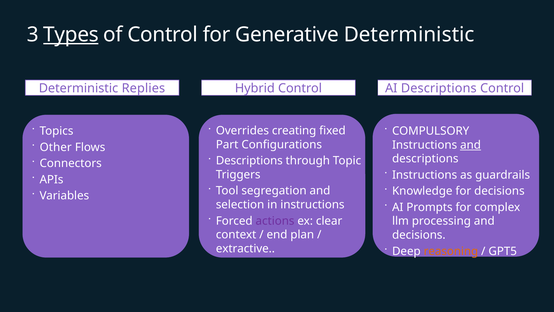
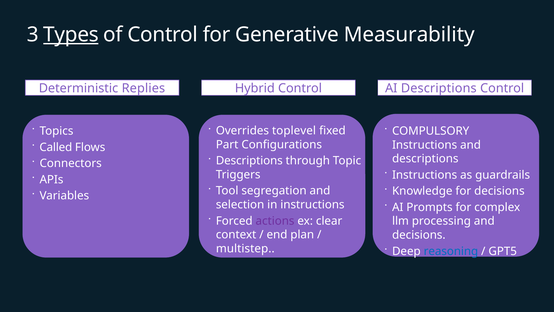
Generative Deterministic: Deterministic -> Measurability
creating: creating -> toplevel
Other: Other -> Called
and at (471, 145) underline: present -> none
extractive: extractive -> multistep
reasoning colour: orange -> blue
